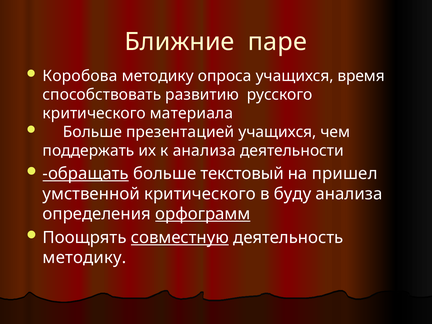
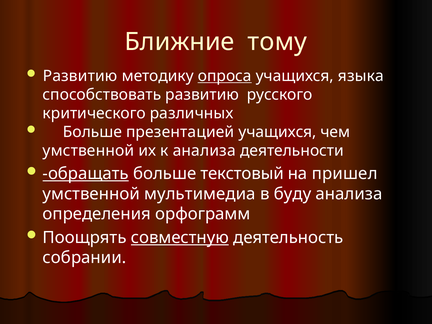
паре: паре -> тому
Коробова at (80, 76): Коробова -> Развитию
опроса underline: none -> present
время: время -> языка
материала: материала -> различных
поддержать at (89, 151): поддержать -> умственной
умственной критического: критического -> мультимедиа
орфограмм underline: present -> none
методику at (84, 258): методику -> собрании
